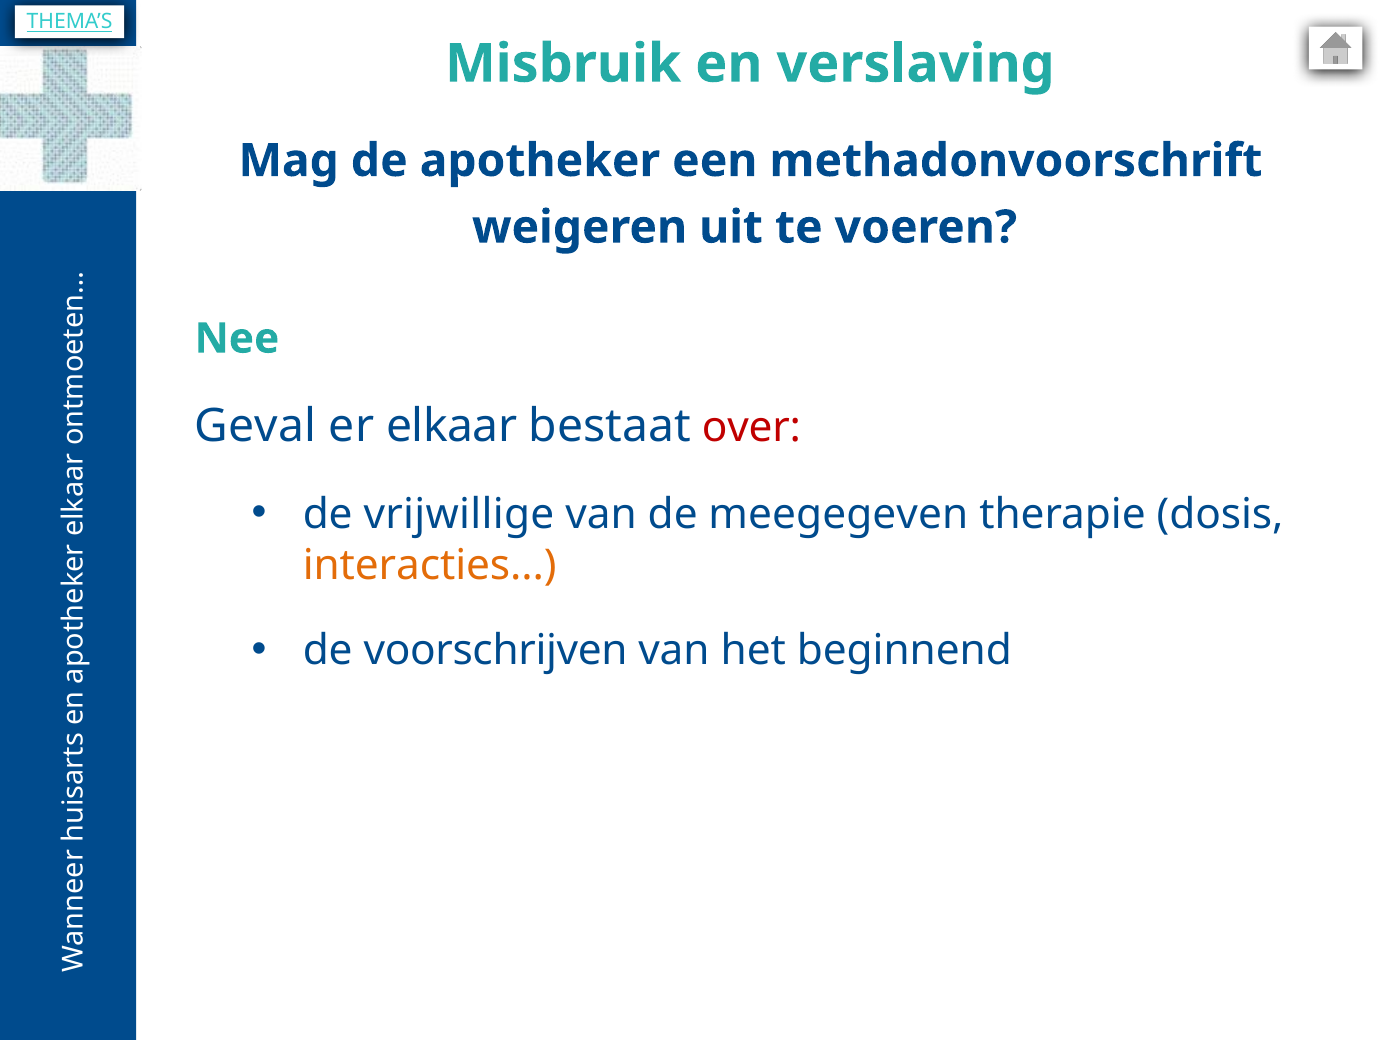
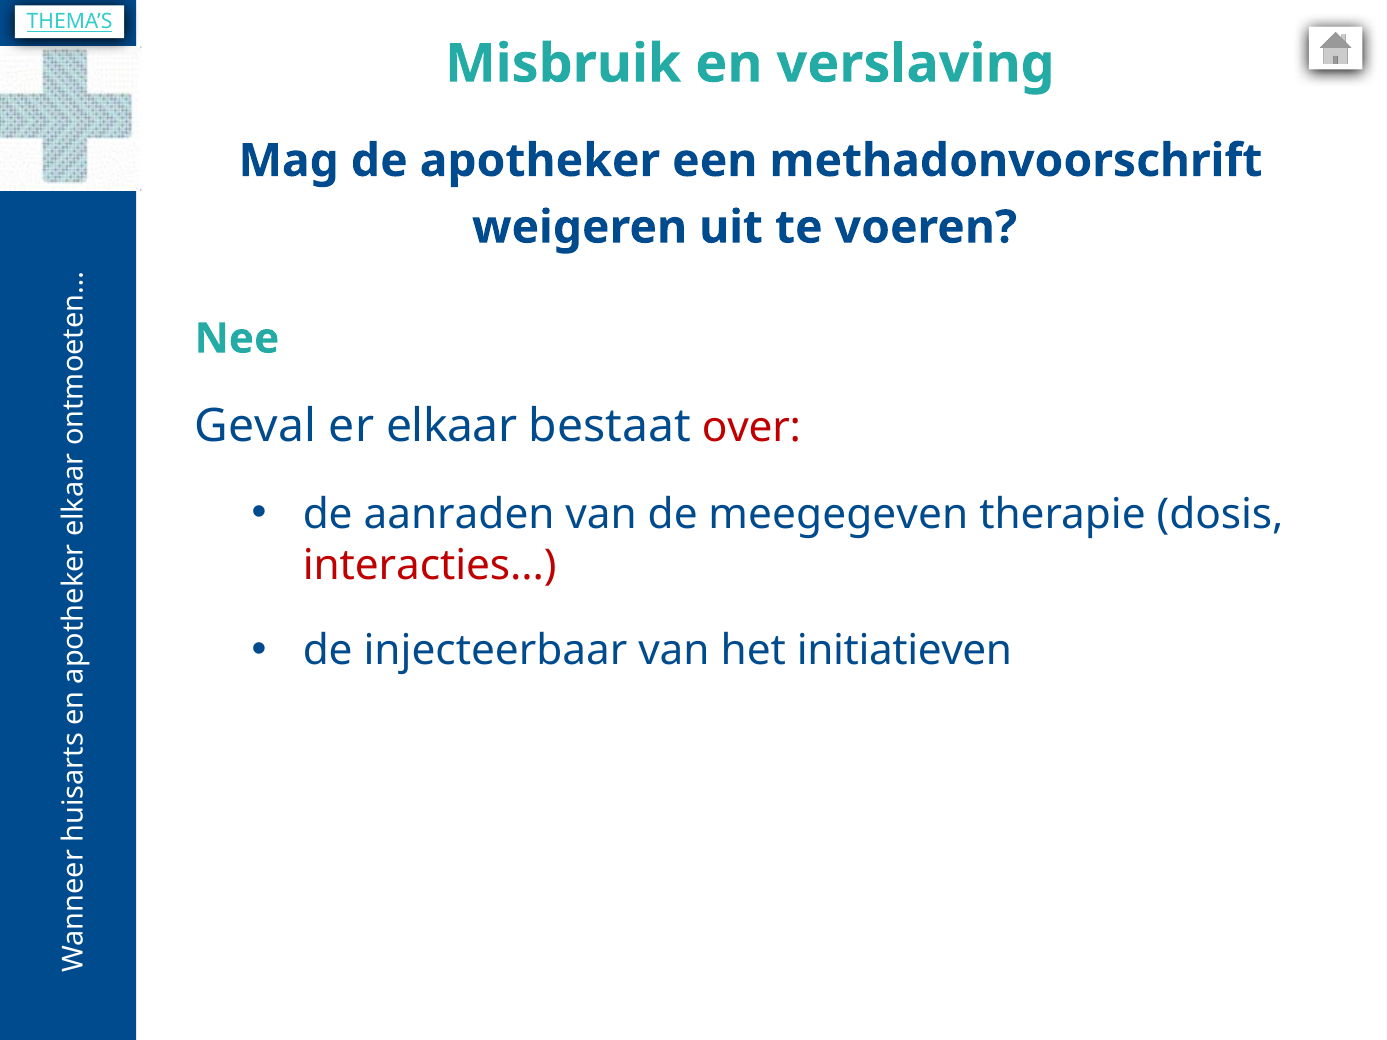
vrijwillige: vrijwillige -> aanraden
interacties colour: orange -> red
voorschrijven: voorschrijven -> injecteerbaar
beginnend: beginnend -> initiatieven
